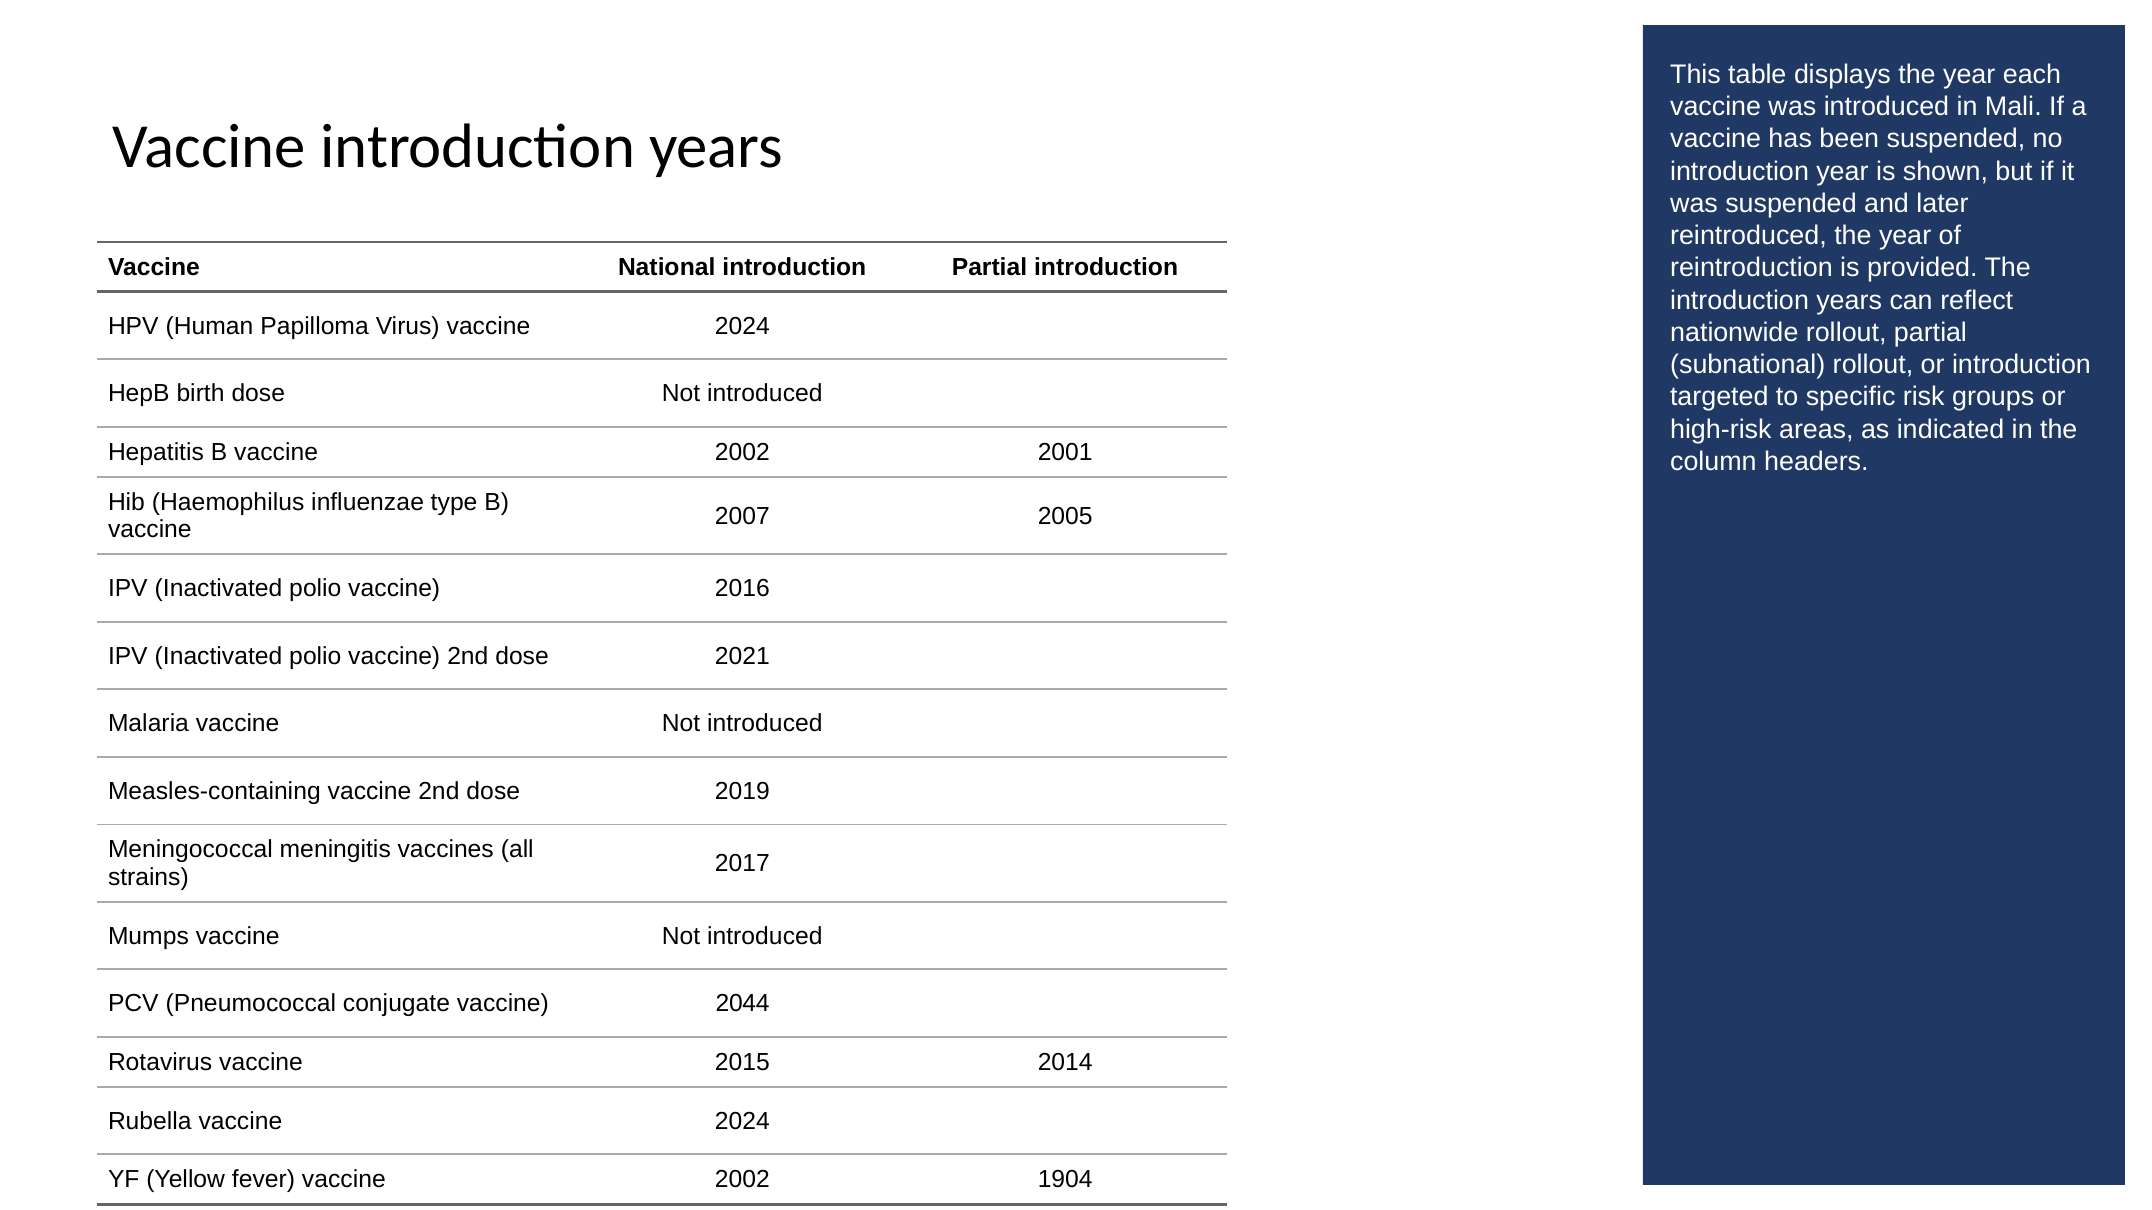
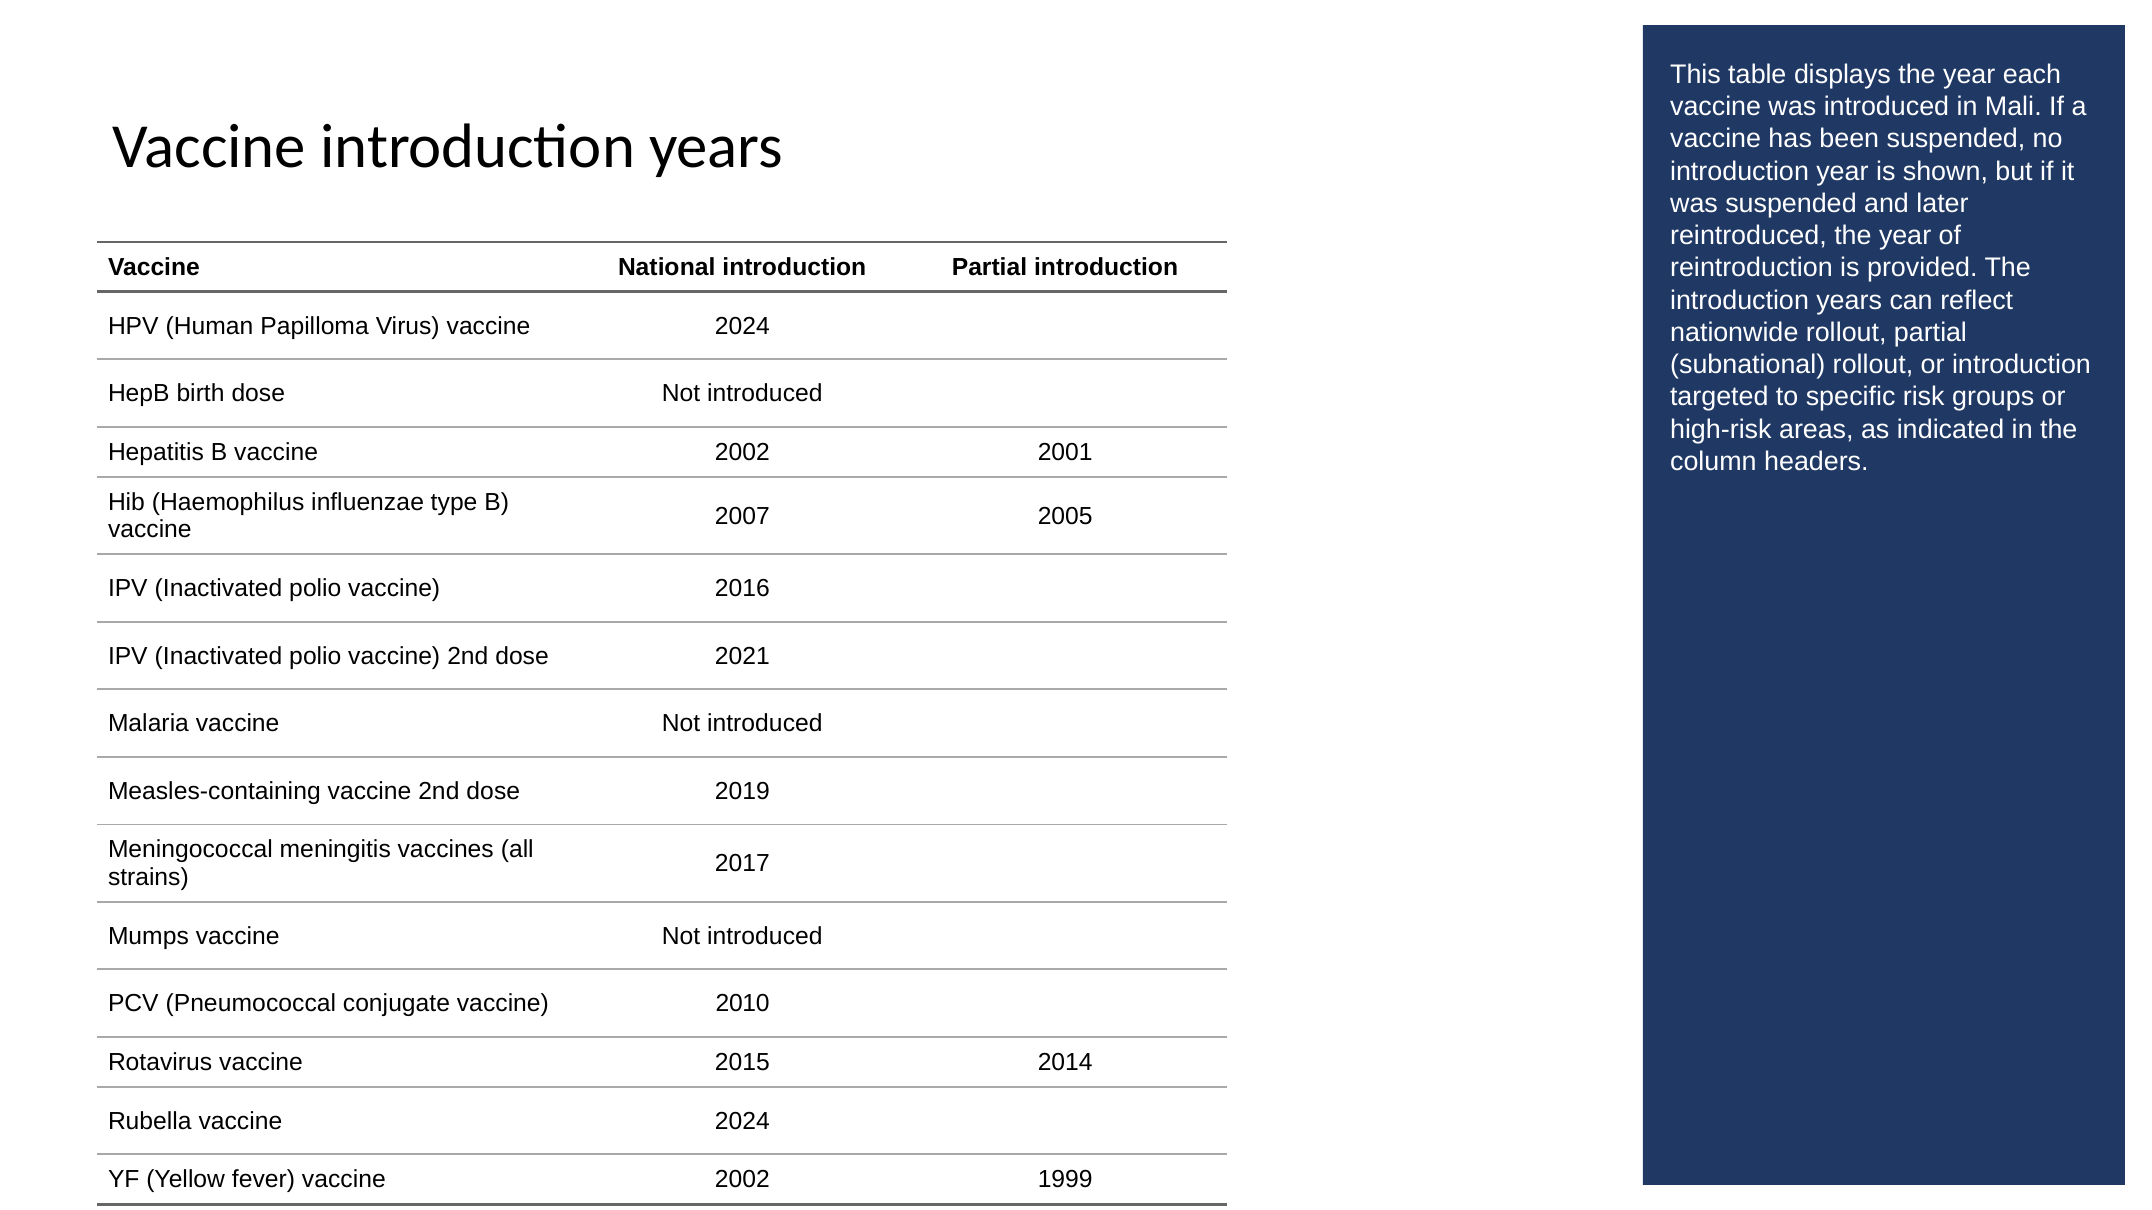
2044: 2044 -> 2010
1904: 1904 -> 1999
